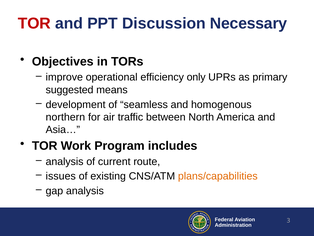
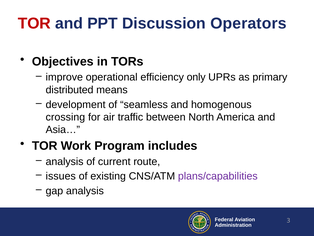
Necessary: Necessary -> Operators
suggested: suggested -> distributed
northern: northern -> crossing
plans/capabilities colour: orange -> purple
